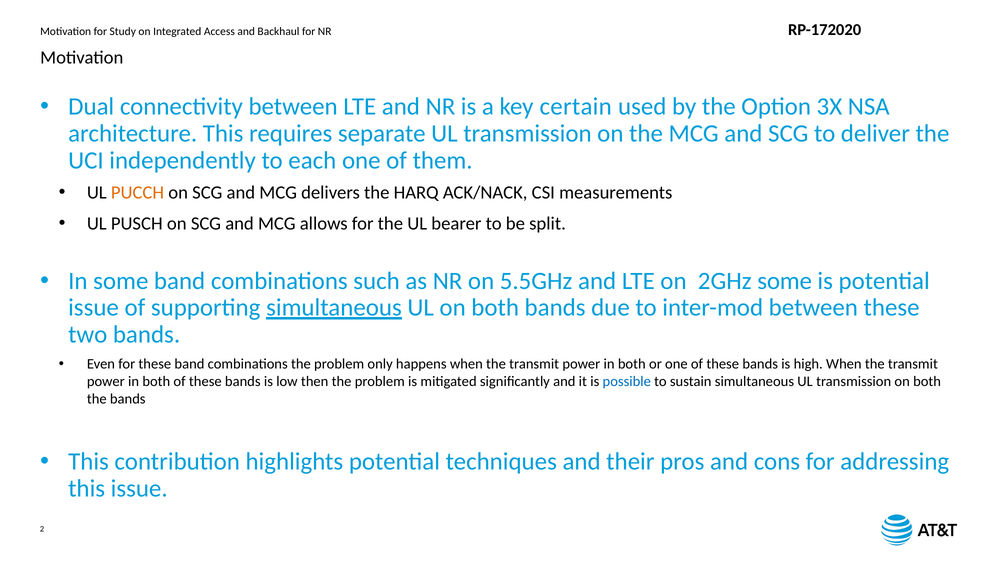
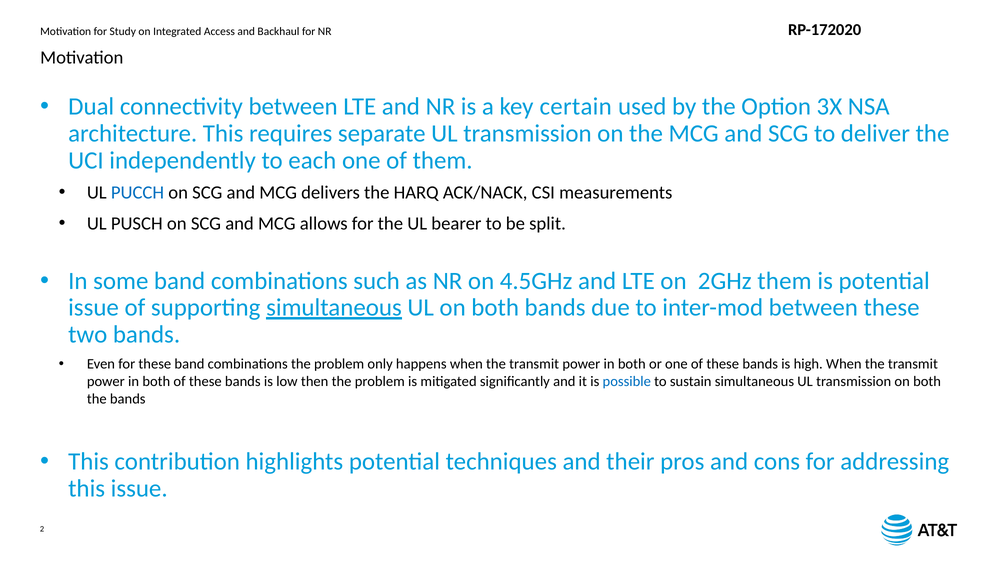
PUCCH colour: orange -> blue
5.5GHz: 5.5GHz -> 4.5GHz
2GHz some: some -> them
